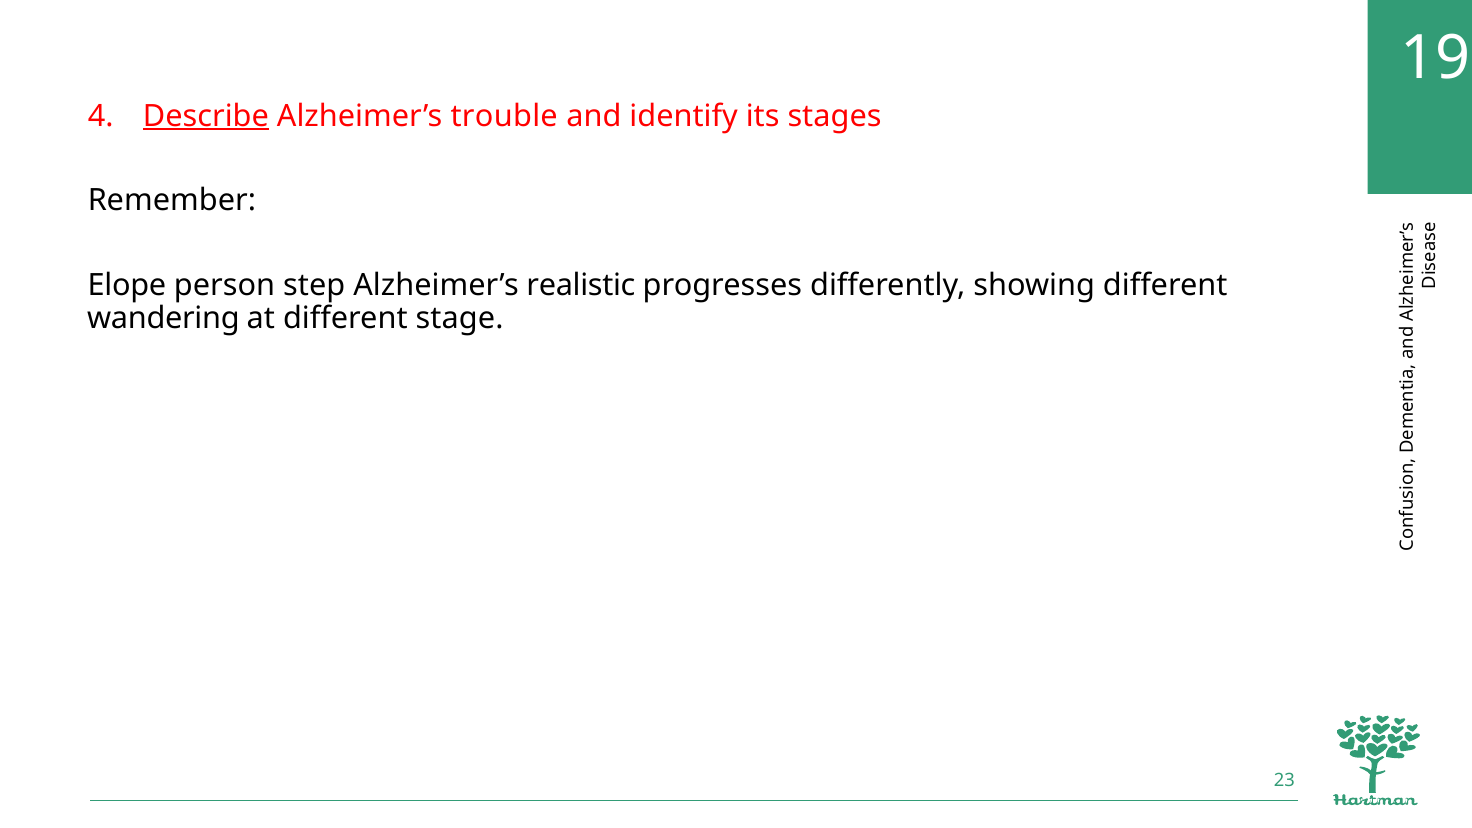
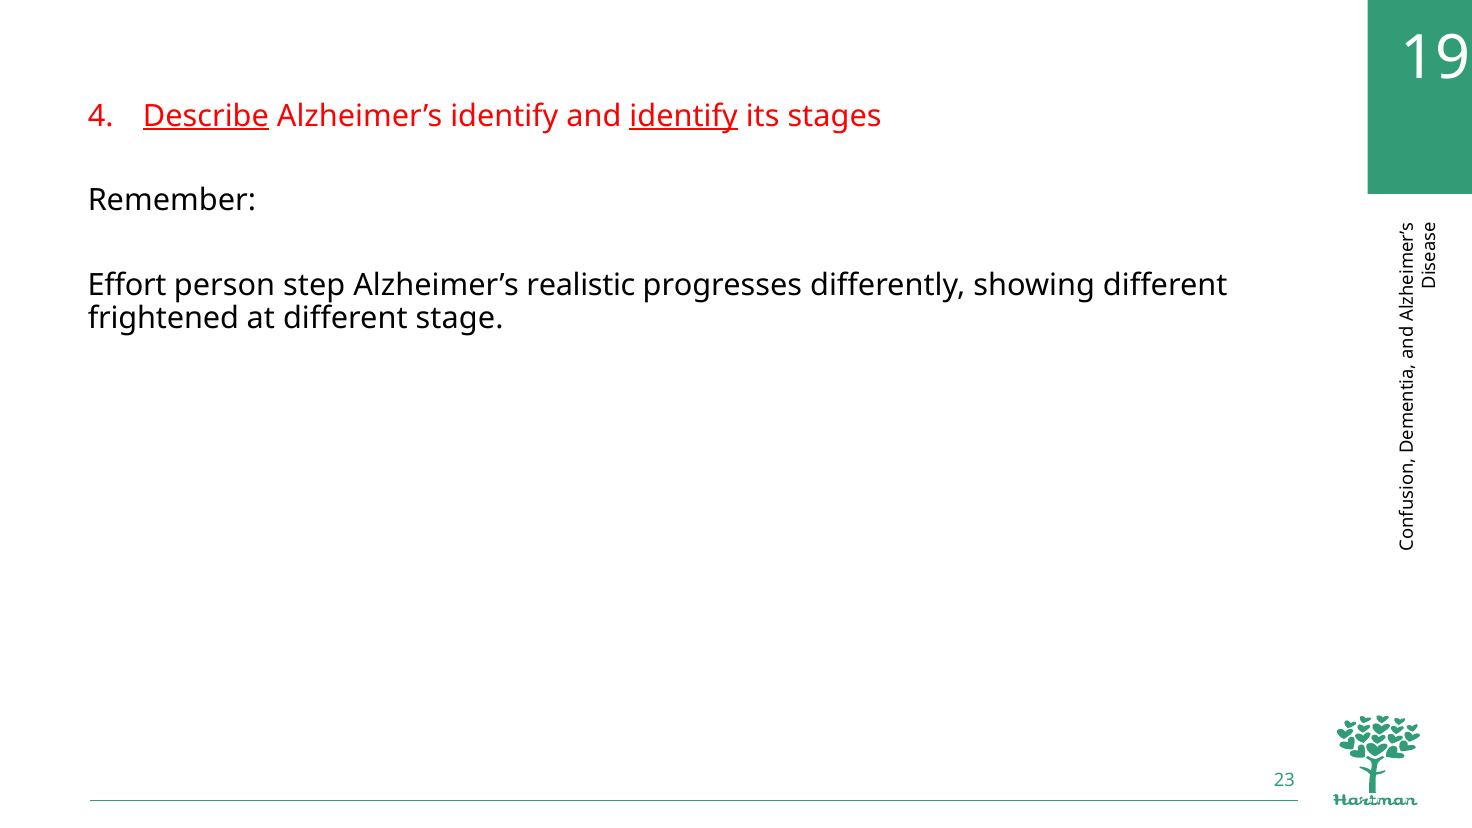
Alzheimer’s trouble: trouble -> identify
identify at (684, 116) underline: none -> present
Elope: Elope -> Effort
wandering: wandering -> frightened
